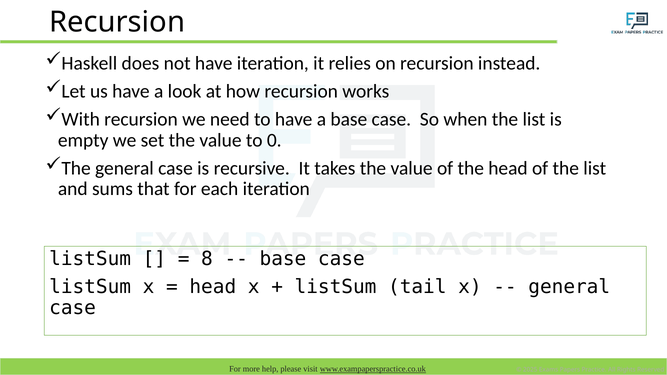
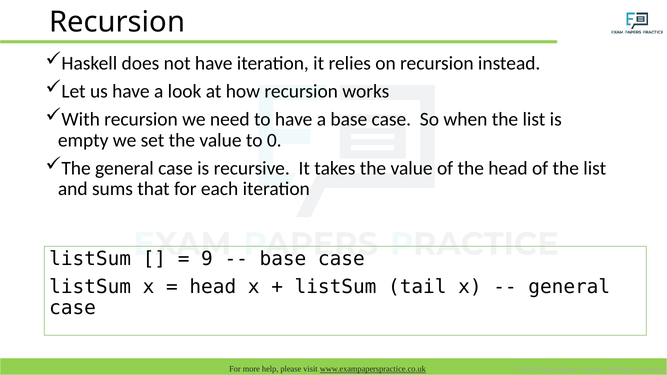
8: 8 -> 9
